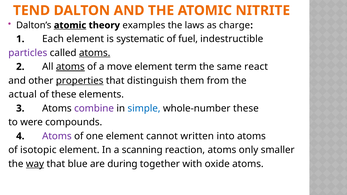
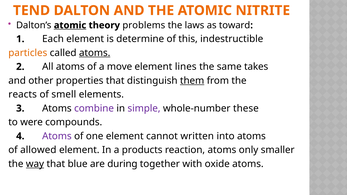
examples: examples -> problems
charge: charge -> toward
systematic: systematic -> determine
fuel: fuel -> this
particles colour: purple -> orange
atoms at (70, 67) underline: present -> none
term: term -> lines
react: react -> takes
properties underline: present -> none
them underline: none -> present
actual: actual -> reacts
of these: these -> smell
simple colour: blue -> purple
isotopic: isotopic -> allowed
scanning: scanning -> products
